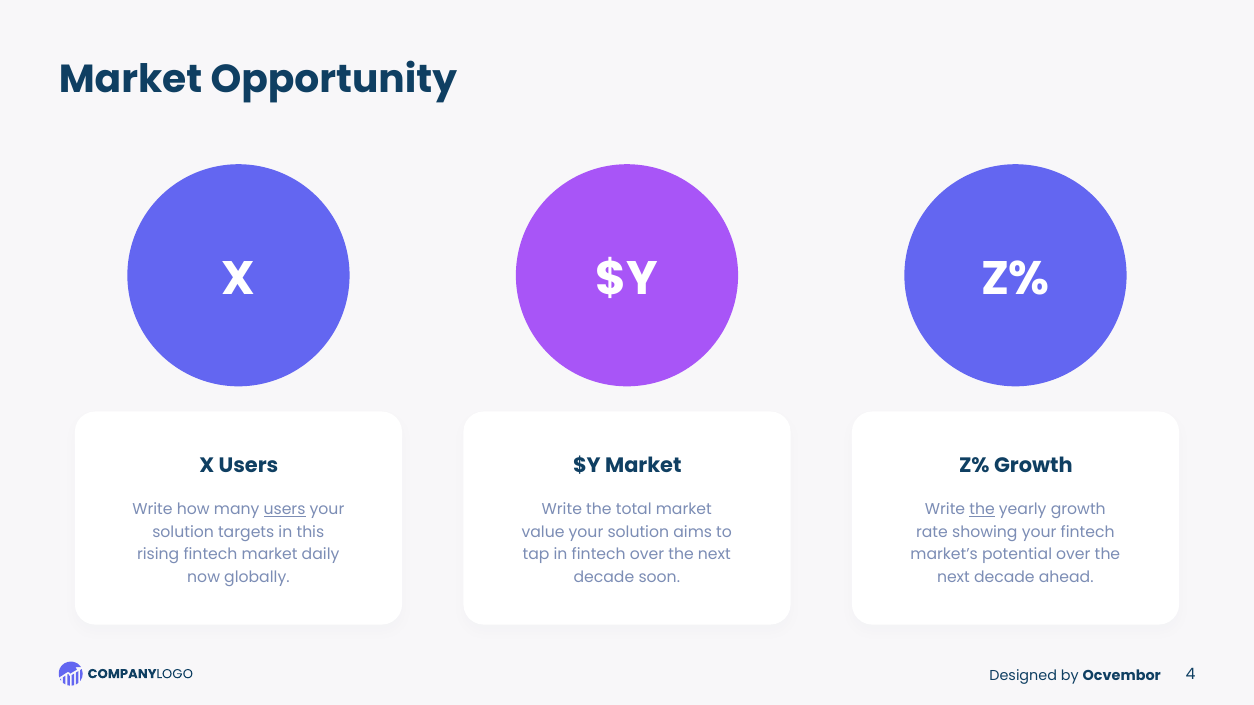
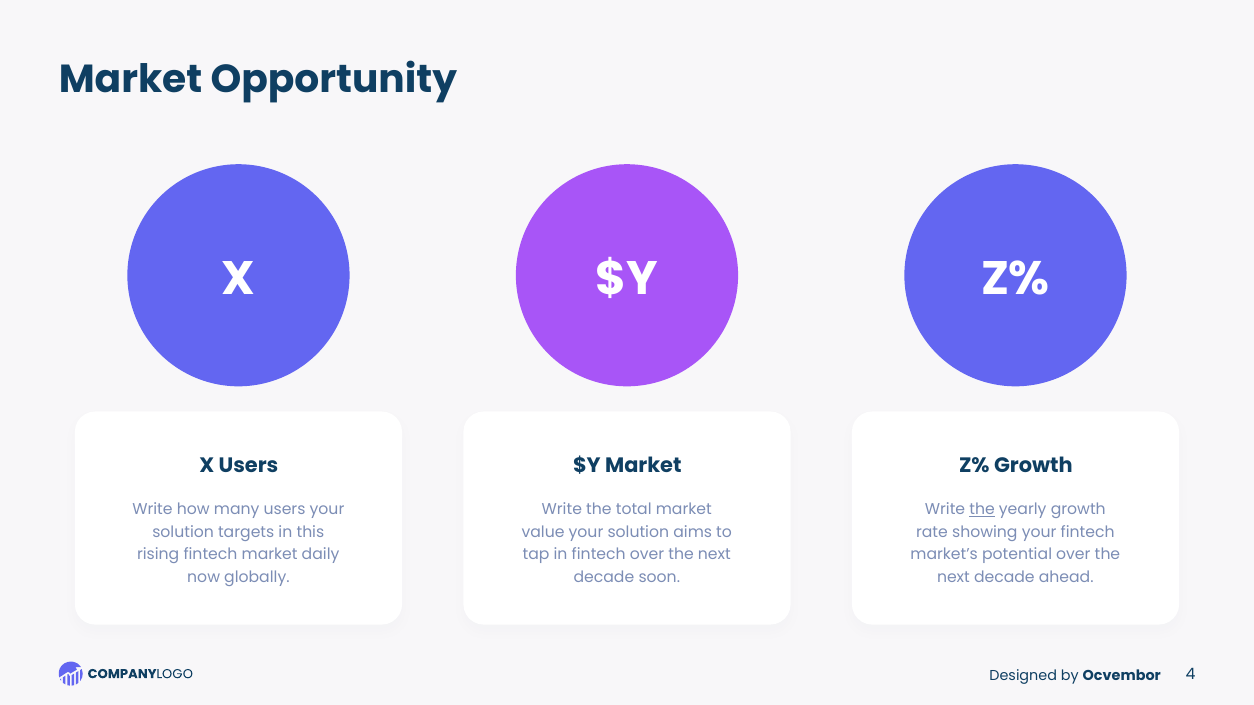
users at (285, 510) underline: present -> none
